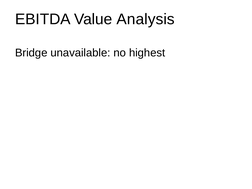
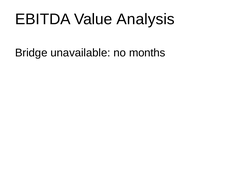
highest: highest -> months
